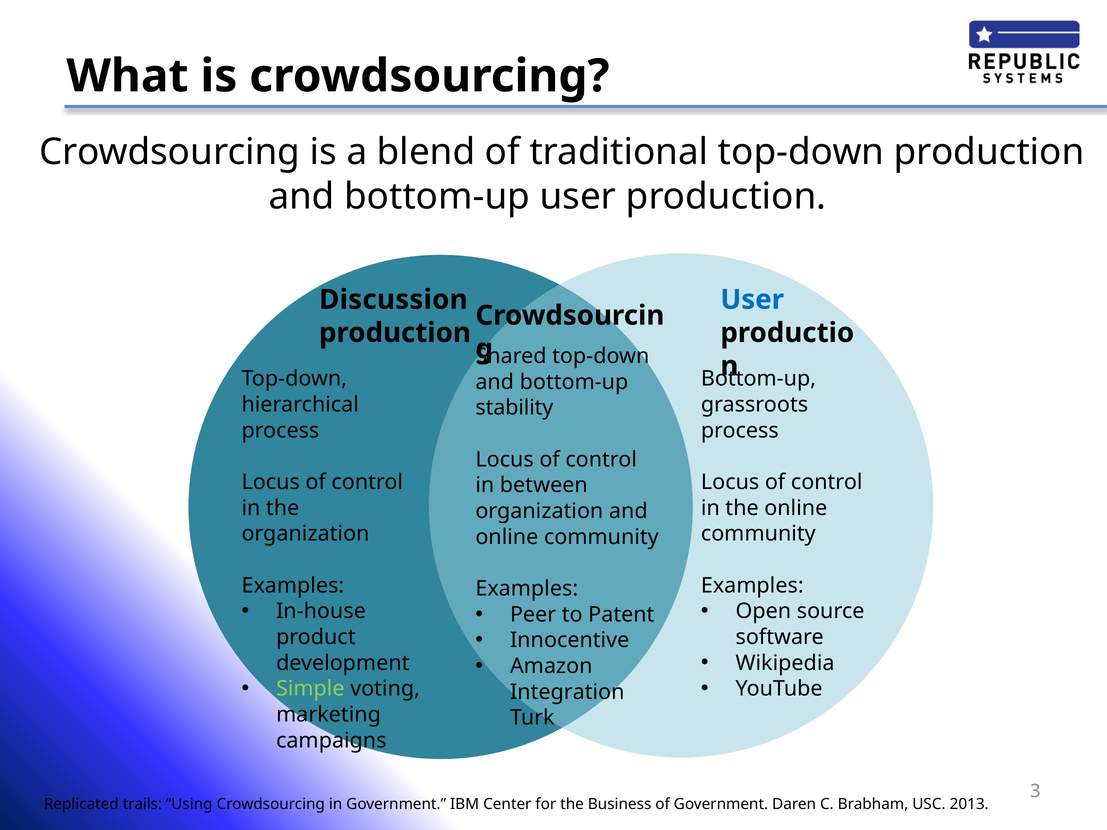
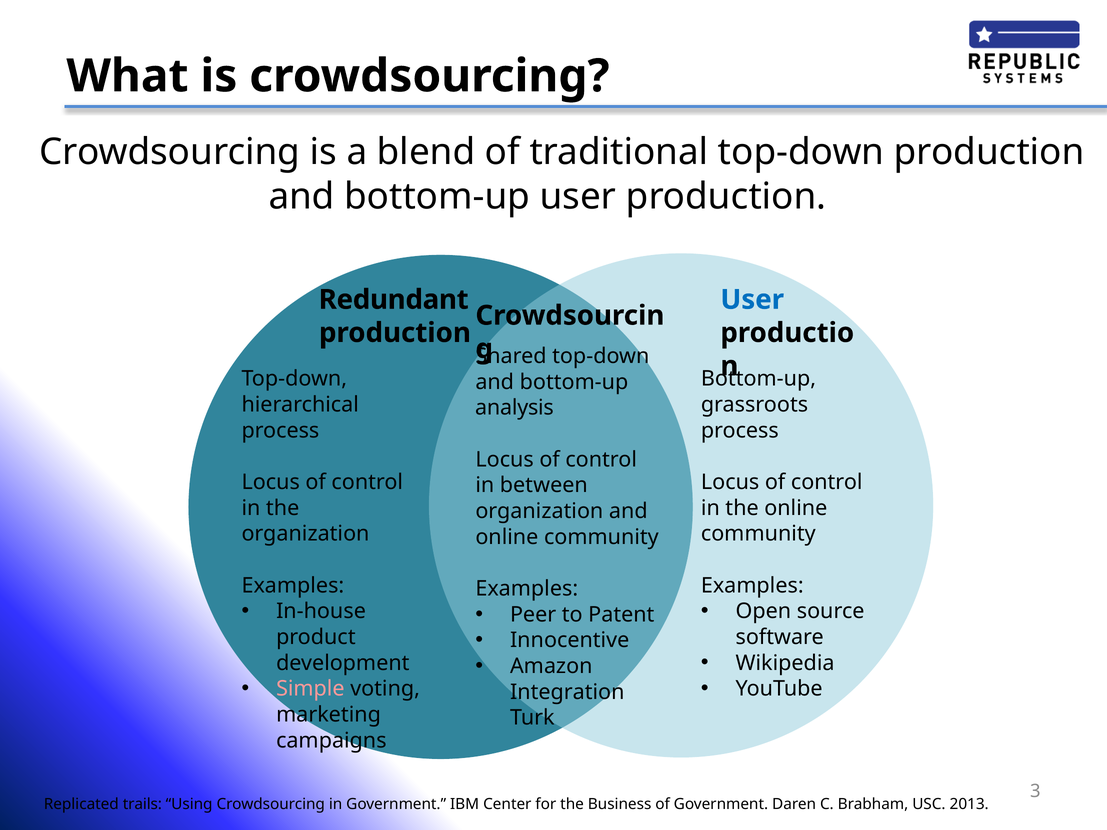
Discussion: Discussion -> Redundant
stability: stability -> analysis
Simple colour: light green -> pink
